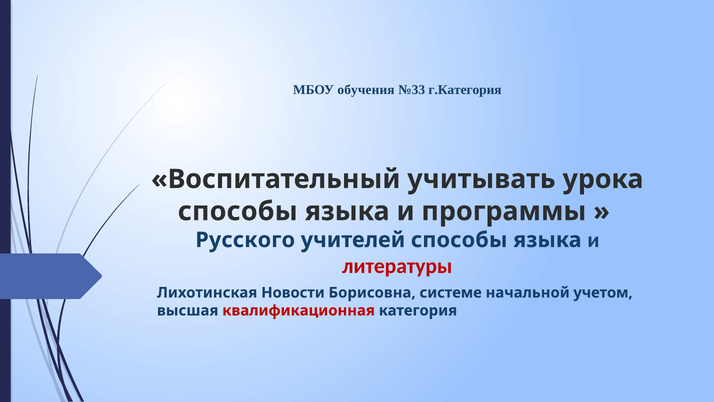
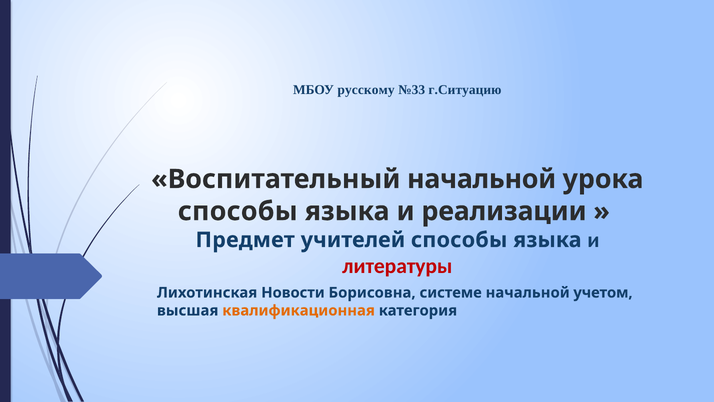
обучения: обучения -> русскому
г.Категория: г.Категория -> г.Ситуацию
Воспитательный учитывать: учитывать -> начальной
программы: программы -> реализации
Русского: Русского -> Предмет
квалификационная colour: red -> orange
